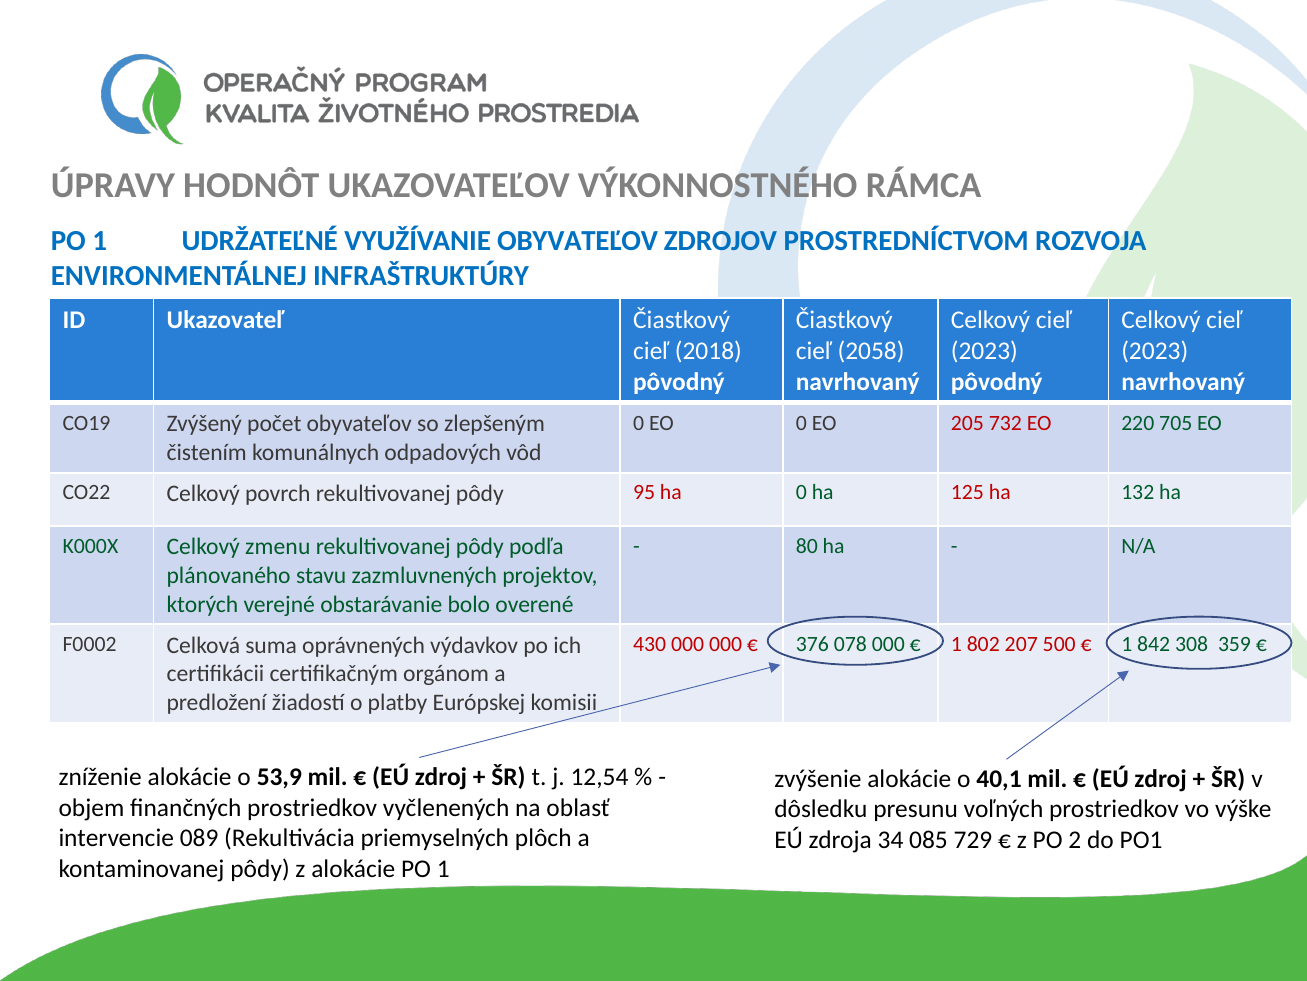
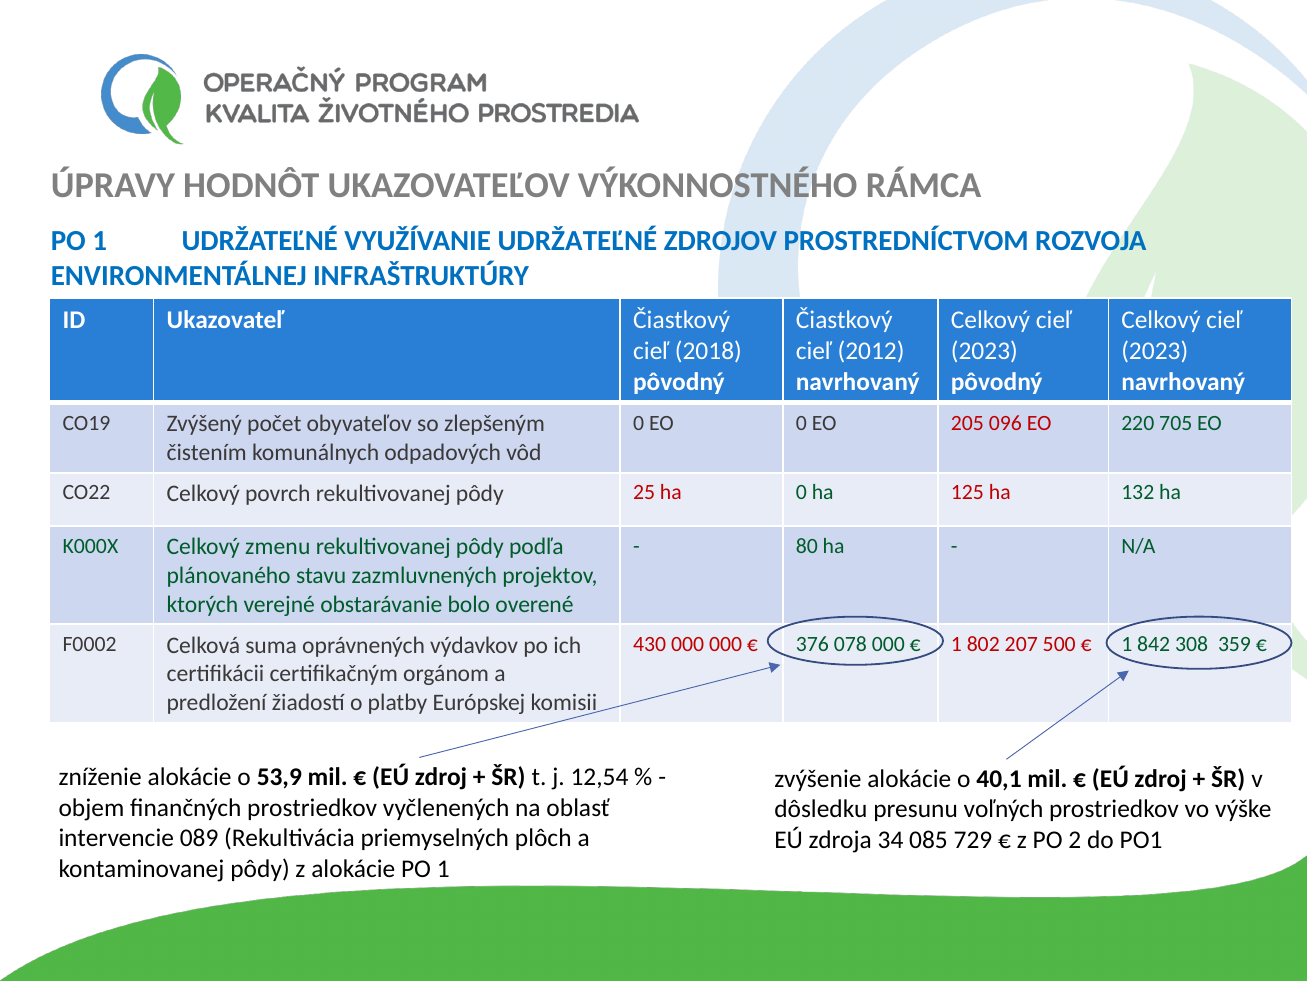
VYUŽÍVANIE OBYVATEĽOV: OBYVATEĽOV -> UDRŽATEĽNÉ
2058: 2058 -> 2012
732: 732 -> 096
95: 95 -> 25
